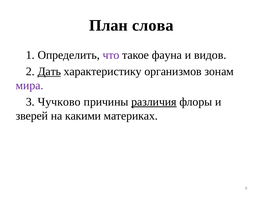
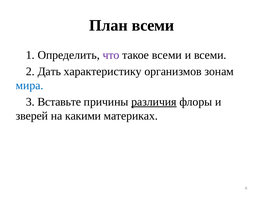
План слова: слова -> всеми
такое фауна: фауна -> всеми
и видов: видов -> всеми
Дать underline: present -> none
мира colour: purple -> blue
Чучково: Чучково -> Вставьте
